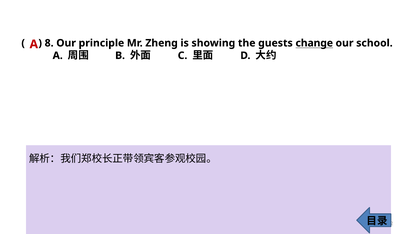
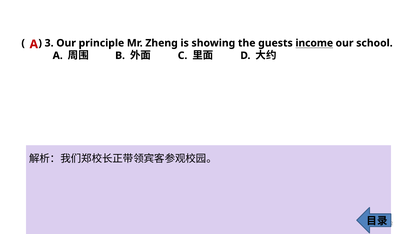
8: 8 -> 3
change: change -> income
